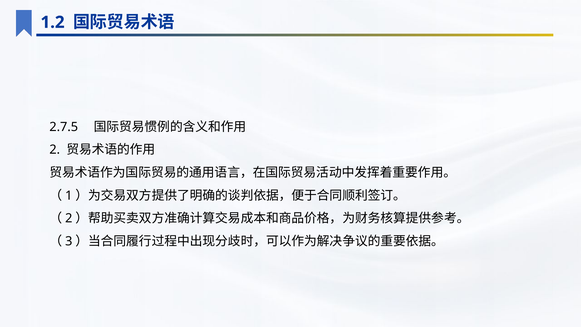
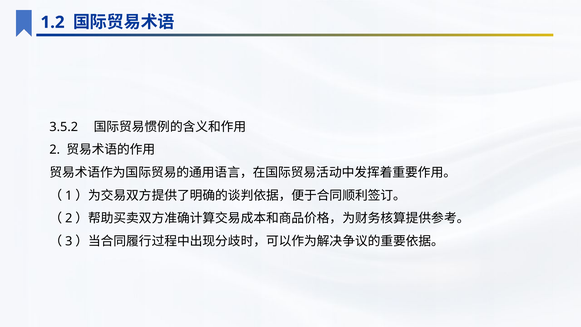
2.7.5: 2.7.5 -> 3.5.2
